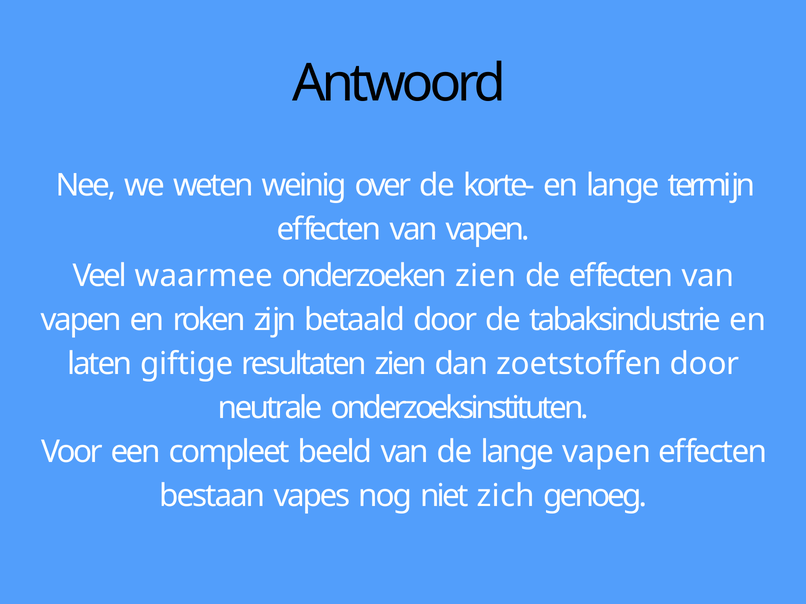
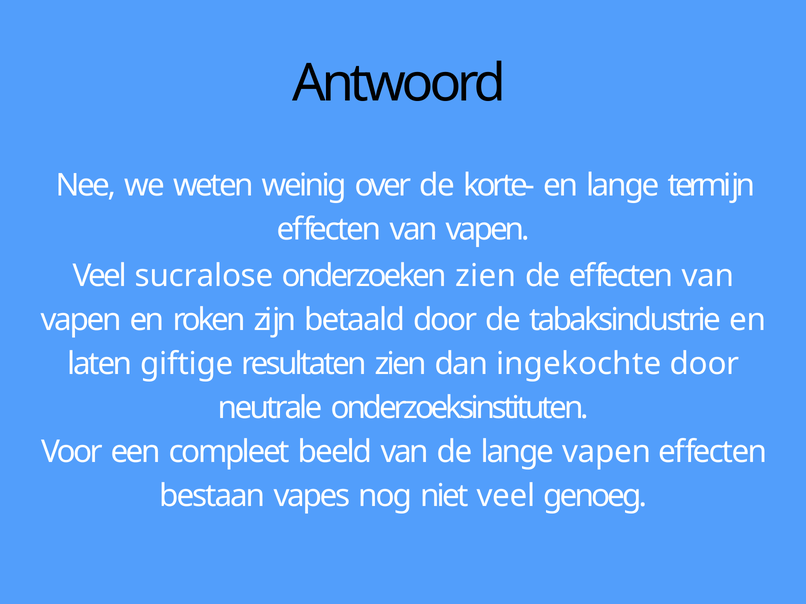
waarmee: waarmee -> sucralose
zoetstoffen: zoetstoffen -> ingekochte
niet zich: zich -> veel
